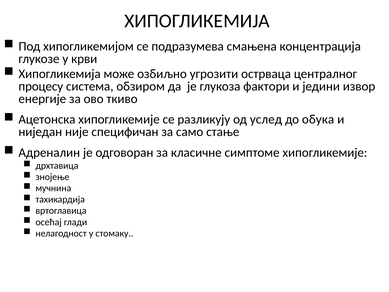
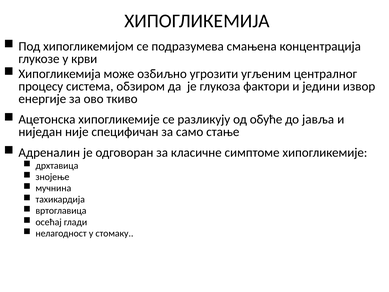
острваца: острваца -> угљеним
услед: услед -> обуће
обука: обука -> јавља
